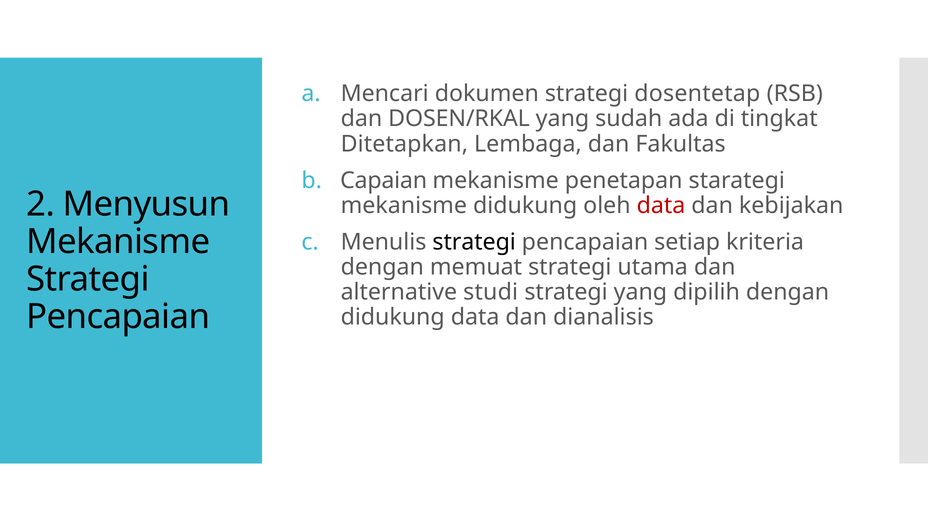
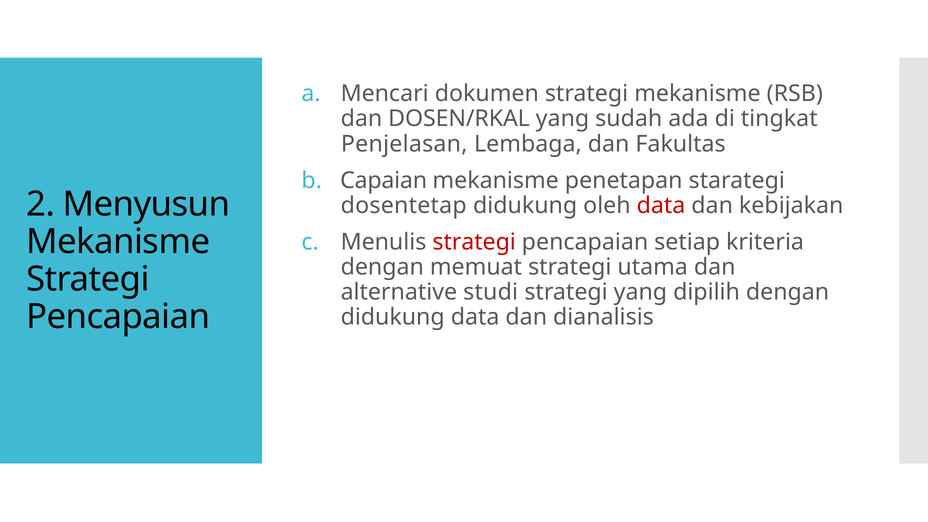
strategi dosentetap: dosentetap -> mekanisme
Ditetapkan: Ditetapkan -> Penjelasan
mekanisme at (404, 206): mekanisme -> dosentetap
strategi at (474, 242) colour: black -> red
